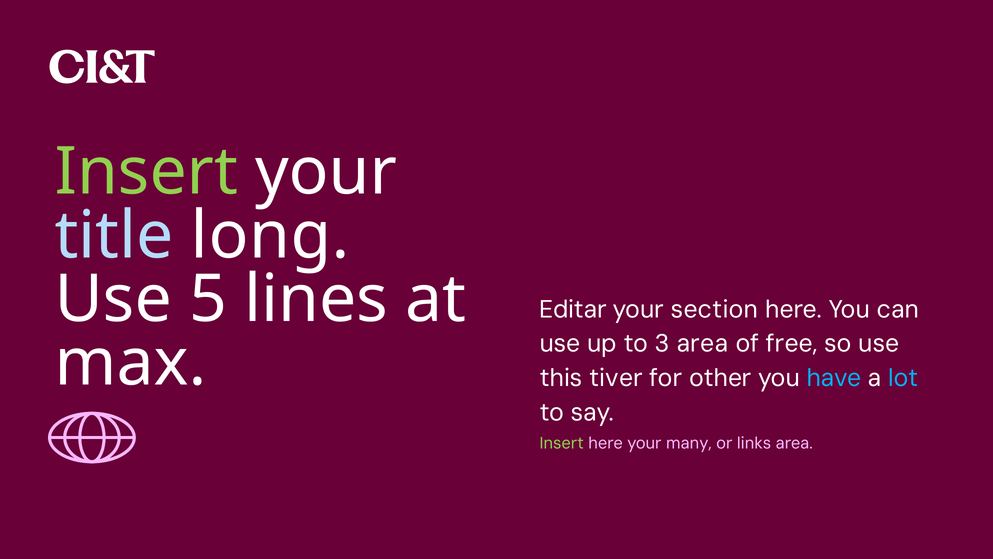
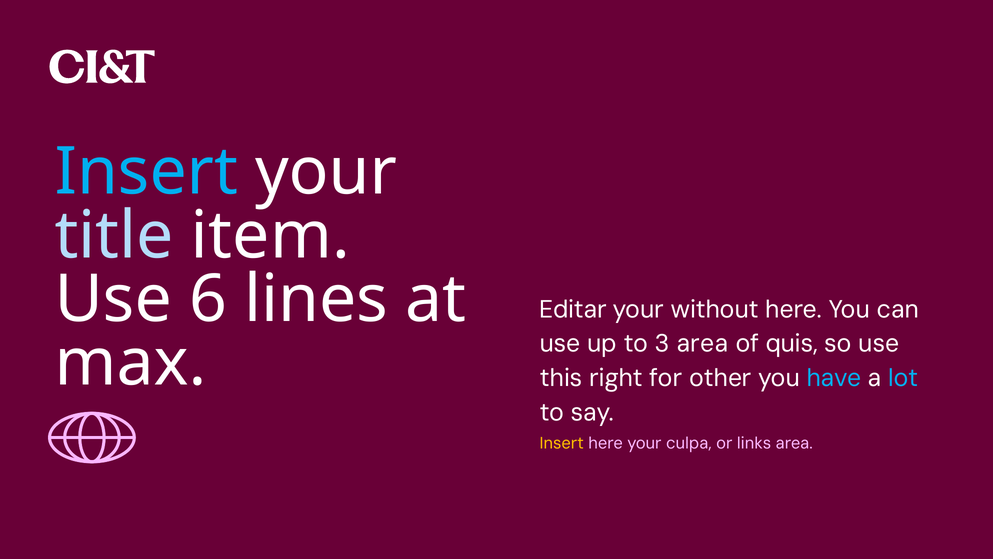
Insert at (146, 172) colour: light green -> light blue
long: long -> item
5: 5 -> 6
section: section -> without
free: free -> quis
tiver: tiver -> right
Insert at (562, 443) colour: light green -> yellow
many: many -> culpa
